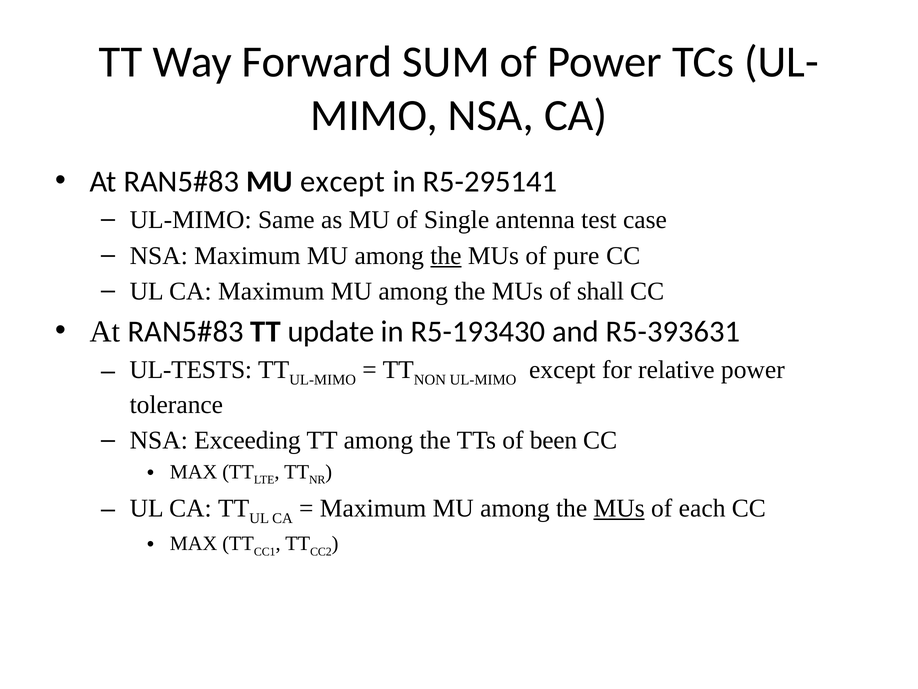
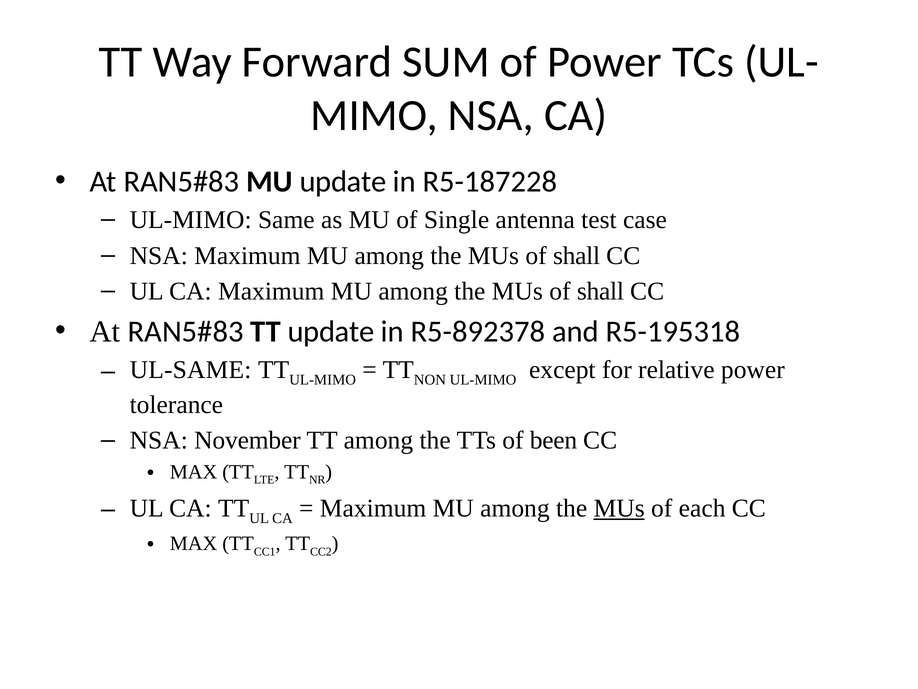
MU except: except -> update
R5-295141: R5-295141 -> R5-187228
the at (446, 255) underline: present -> none
pure at (576, 255): pure -> shall
R5-193430: R5-193430 -> R5-892378
R5-393631: R5-393631 -> R5-195318
UL-TESTS: UL-TESTS -> UL-SAME
Exceeding: Exceeding -> November
